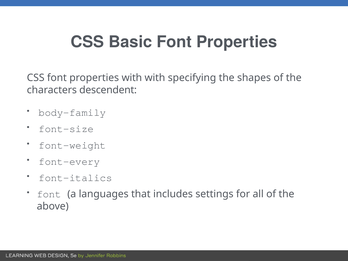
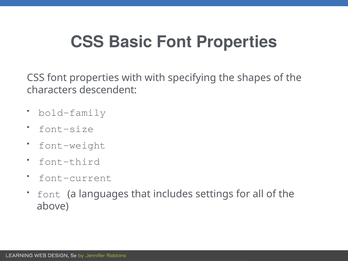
body-family: body-family -> bold-family
font-every: font-every -> font-third
font-italics: font-italics -> font-current
